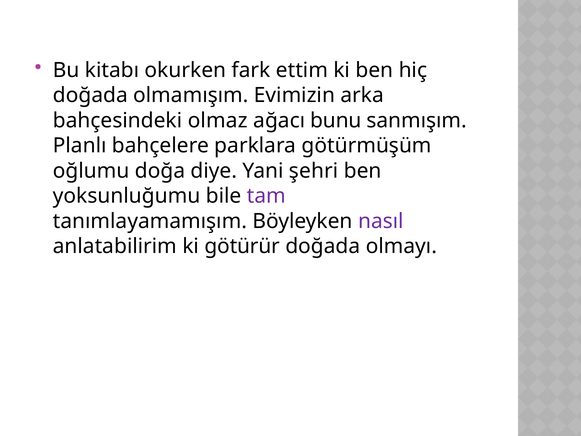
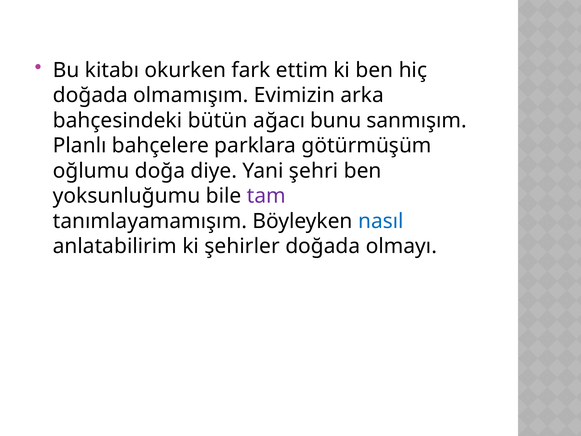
olmaz: olmaz -> bütün
nasıl colour: purple -> blue
götürür: götürür -> şehirler
